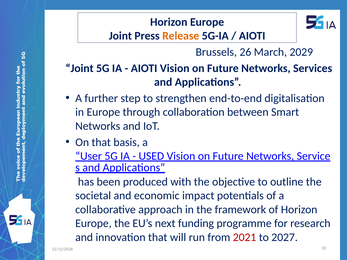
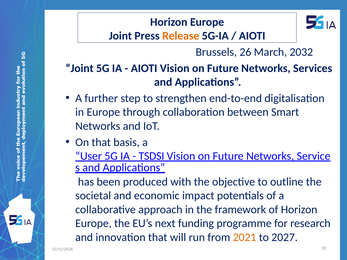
2029: 2029 -> 2032
USED: USED -> TSDSI
2021 colour: red -> orange
